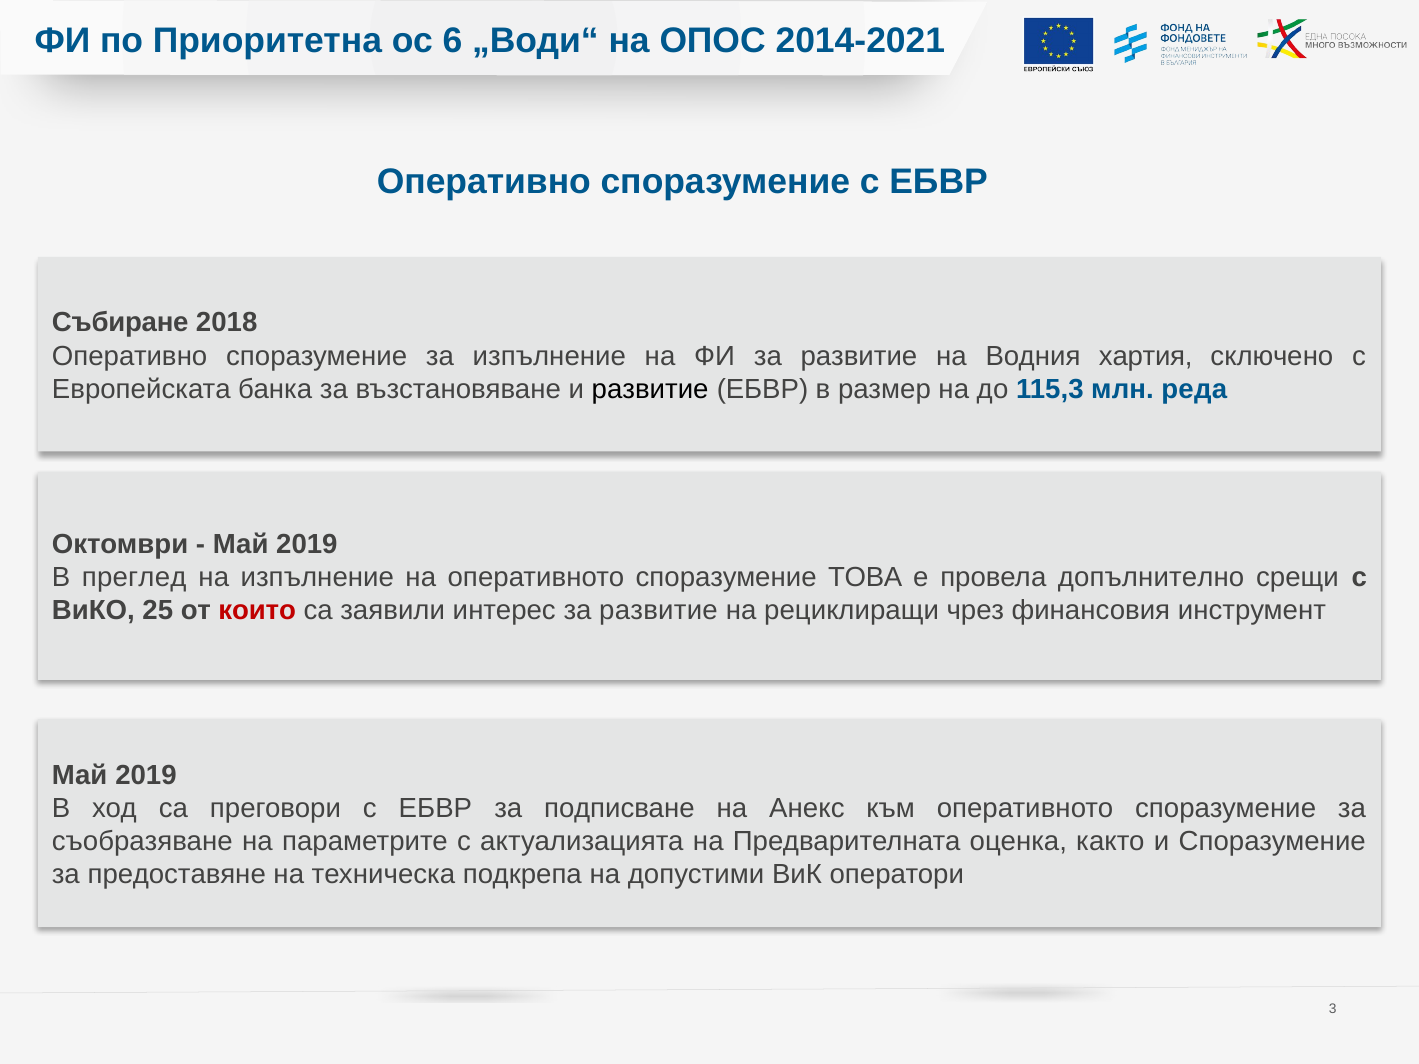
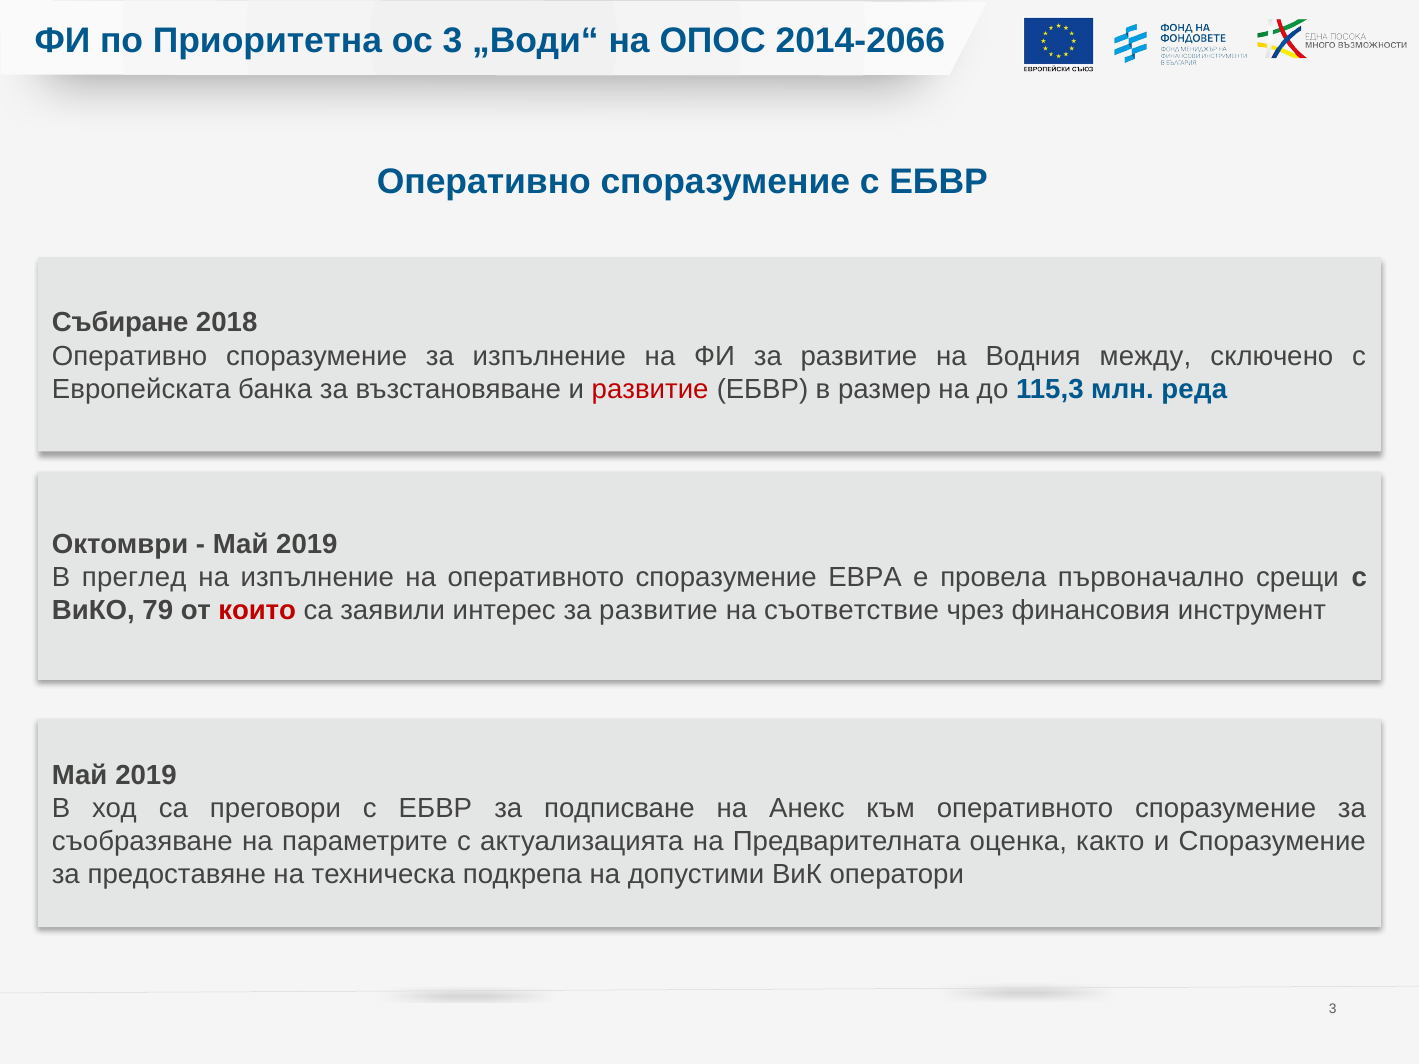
ос 6: 6 -> 3
2014-2021: 2014-2021 -> 2014-2066
хартия: хартия -> между
развитие at (650, 389) colour: black -> red
ТОВА: ТОВА -> ЕВРА
допълнително: допълнително -> първоначално
25: 25 -> 79
рециклиращи: рециклиращи -> съответствие
